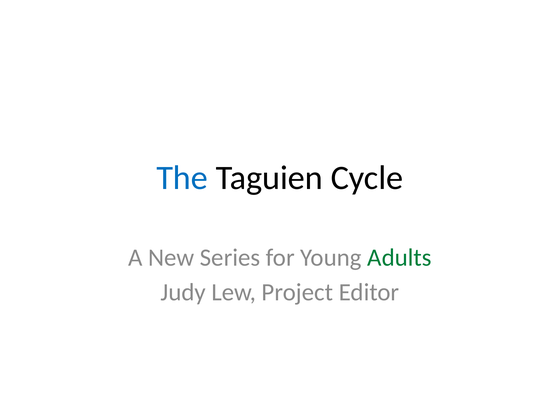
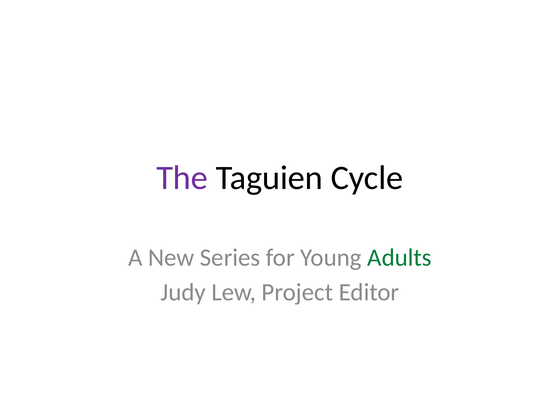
The colour: blue -> purple
